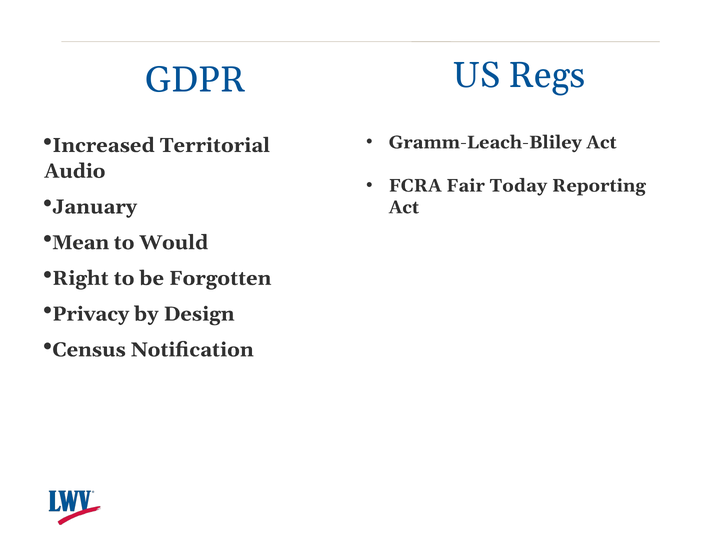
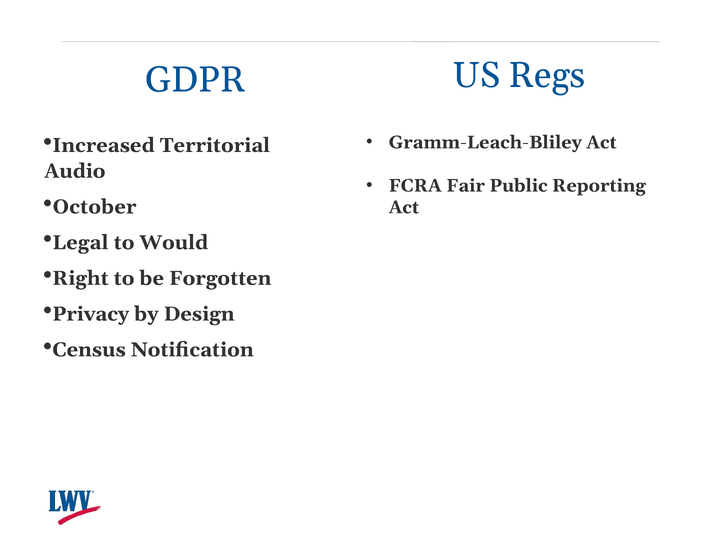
Today: Today -> Public
January: January -> October
Mean: Mean -> Legal
